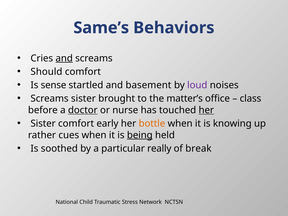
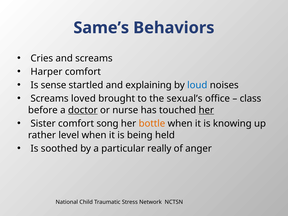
and at (64, 58) underline: present -> none
Should: Should -> Harper
basement: basement -> explaining
loud colour: purple -> blue
Screams sister: sister -> loved
matter’s: matter’s -> sexual’s
early: early -> song
cues: cues -> level
being underline: present -> none
break: break -> anger
